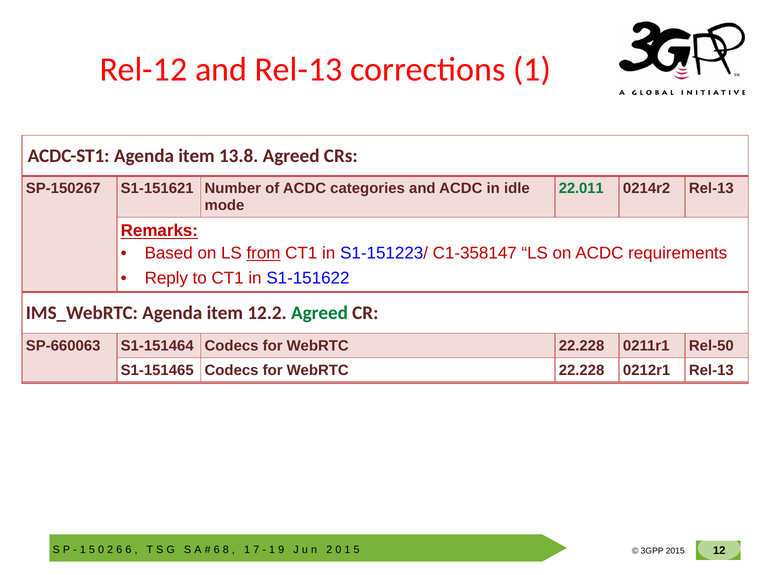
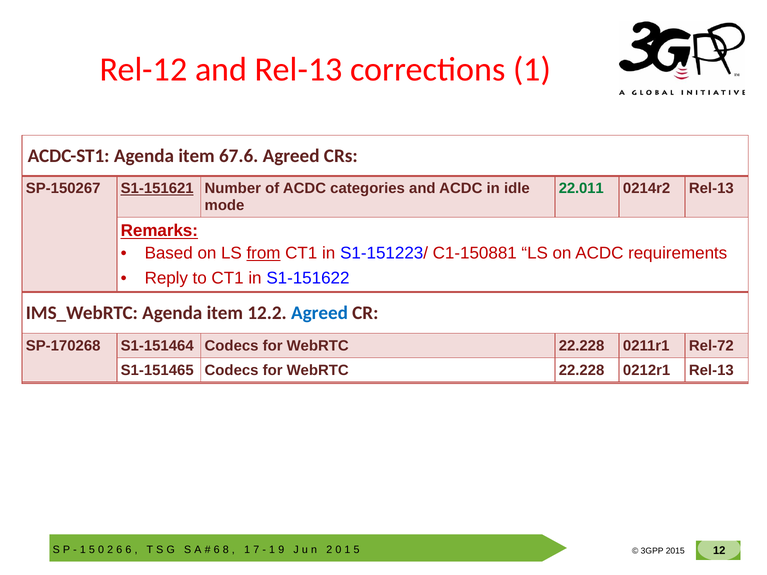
13.8: 13.8 -> 67.6
S1-151621 underline: none -> present
C1-358147: C1-358147 -> C1-150881
Agreed at (320, 313) colour: green -> blue
SP-660063: SP-660063 -> SP-170268
Rel-50: Rel-50 -> Rel-72
